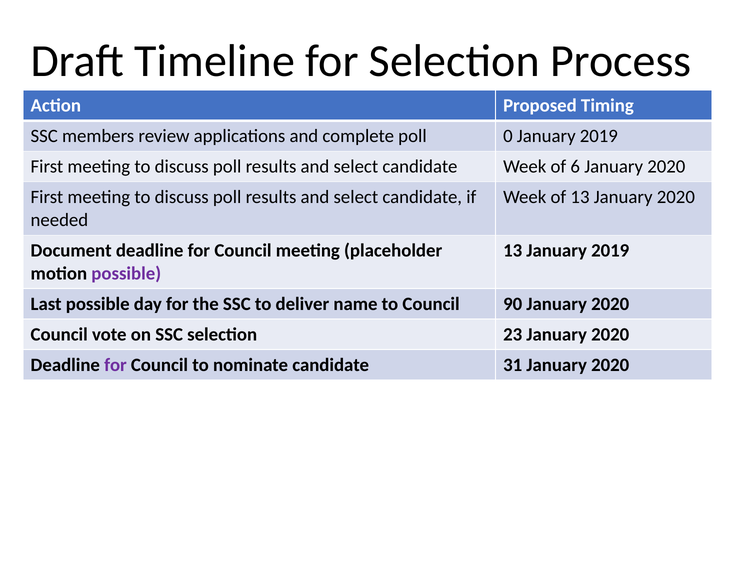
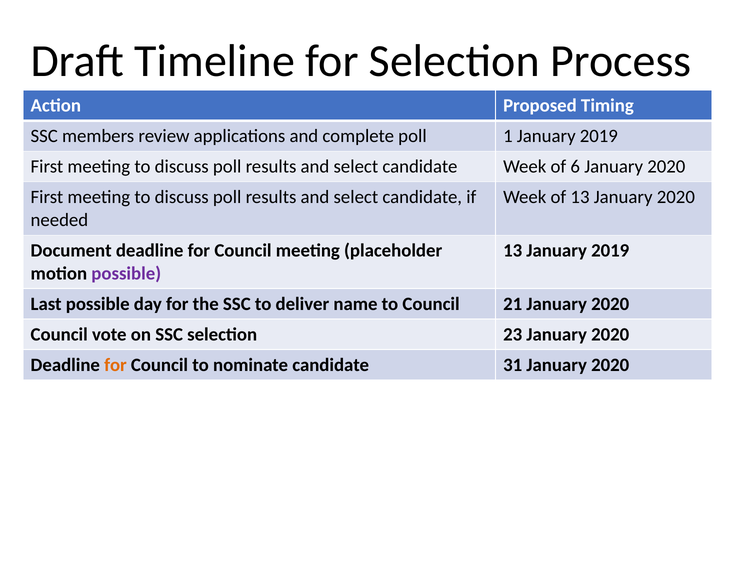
0: 0 -> 1
90: 90 -> 21
for at (116, 365) colour: purple -> orange
